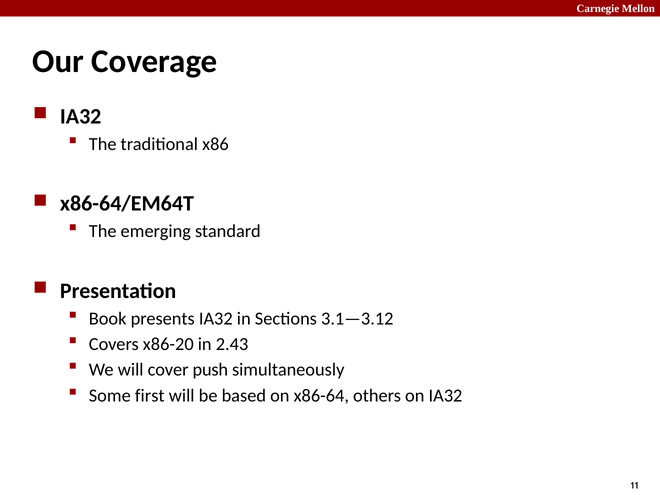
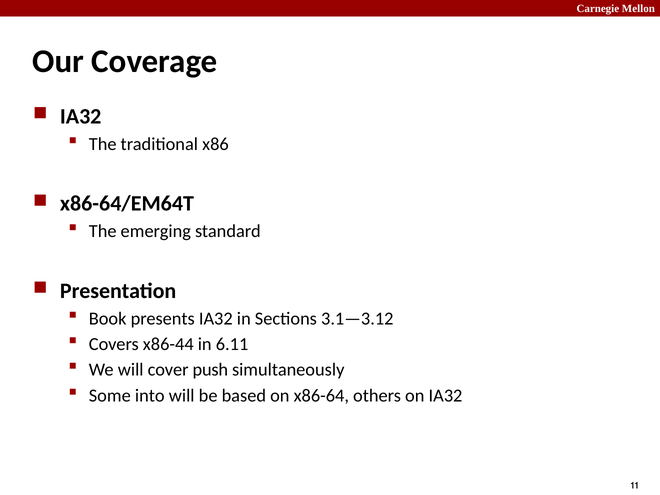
x86-20: x86-20 -> x86-44
2.43: 2.43 -> 6.11
first: first -> into
